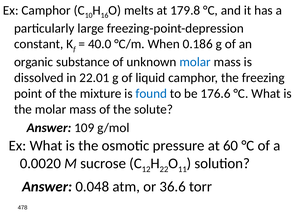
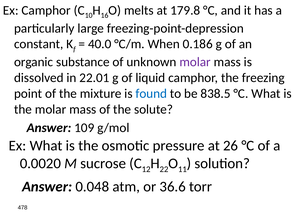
molar at (195, 62) colour: blue -> purple
176.6: 176.6 -> 838.5
60: 60 -> 26
